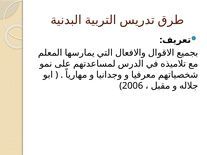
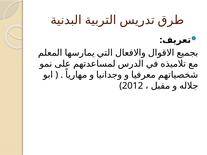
2006: 2006 -> 2012
